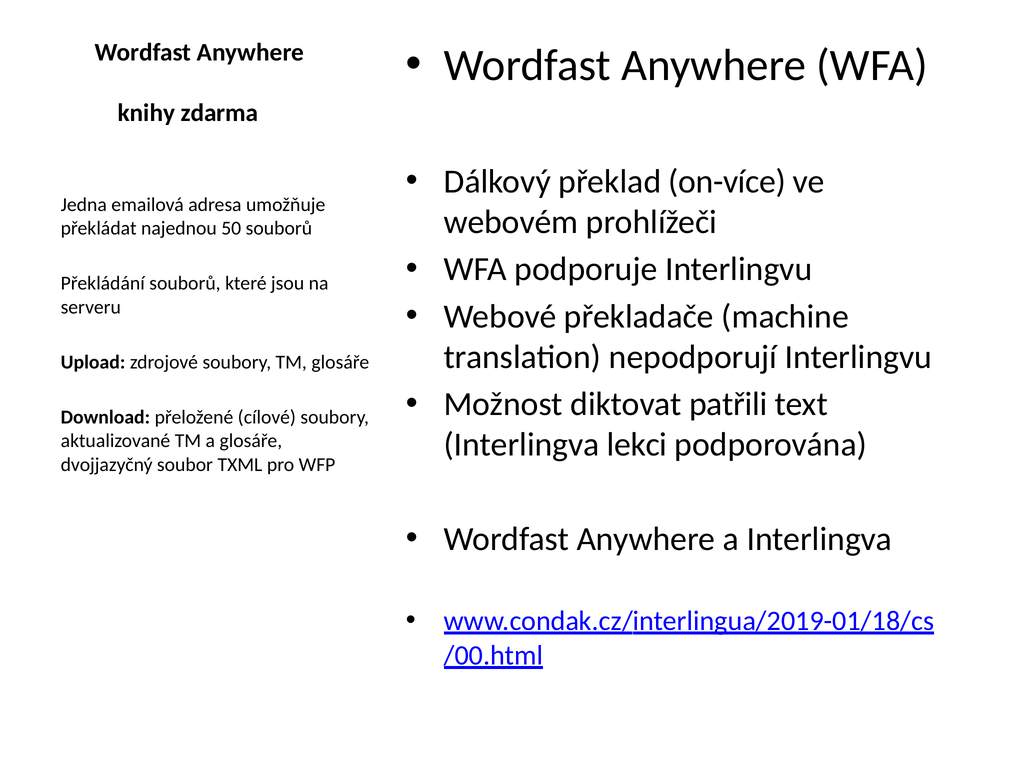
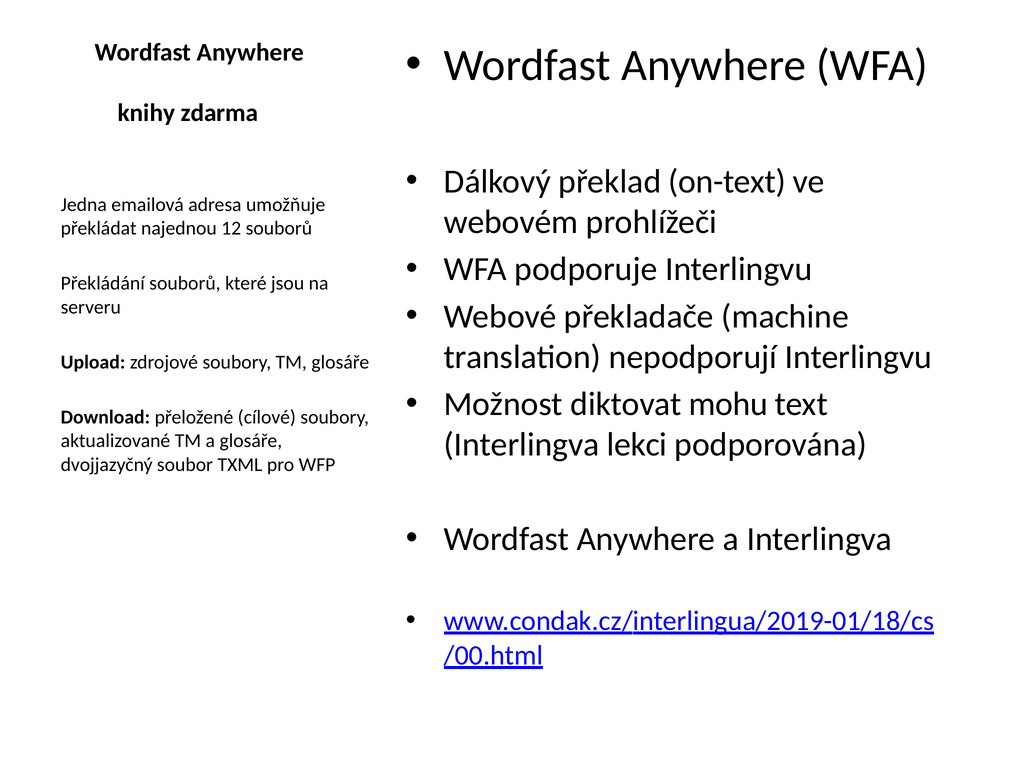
on-více: on-více -> on-text
50: 50 -> 12
patřili: patřili -> mohu
